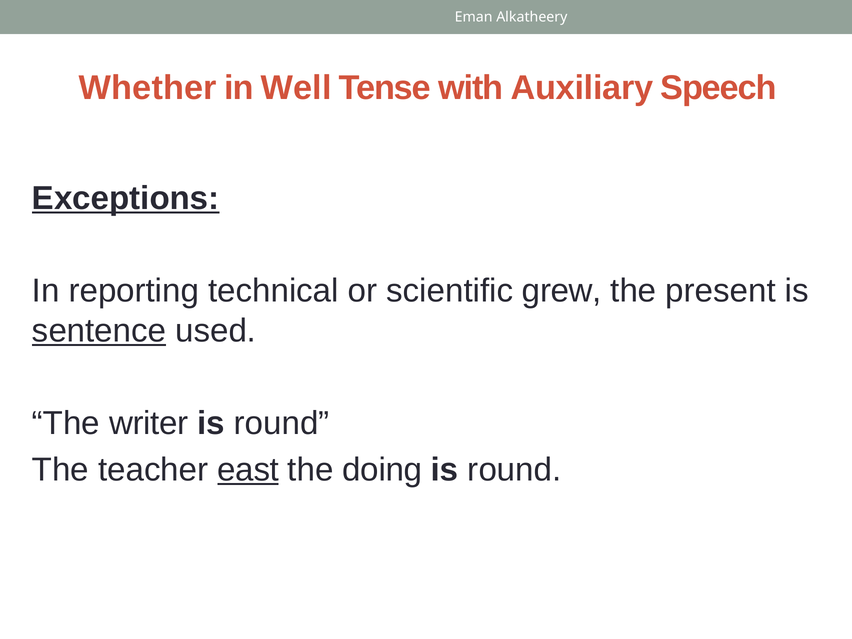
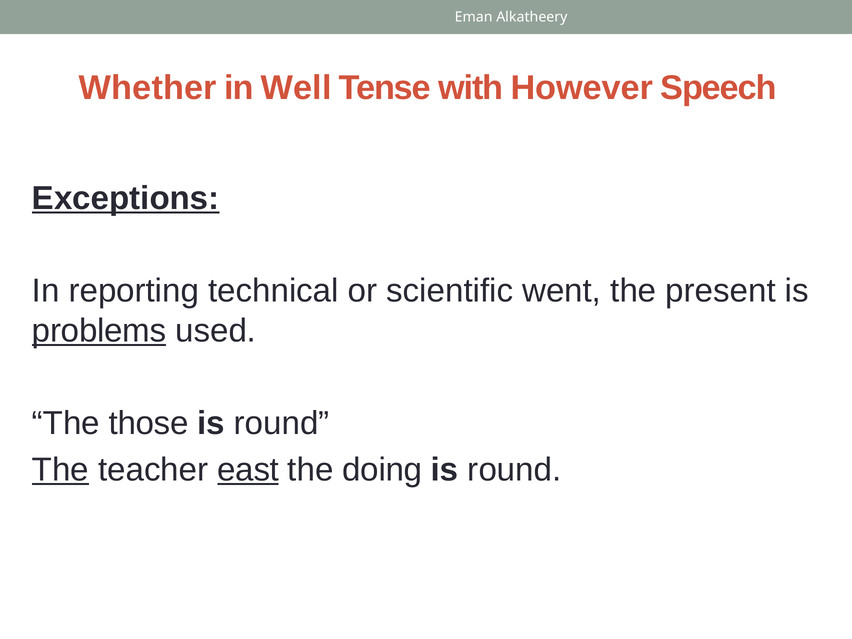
Auxiliary: Auxiliary -> However
grew: grew -> went
sentence: sentence -> problems
writer: writer -> those
The at (60, 470) underline: none -> present
